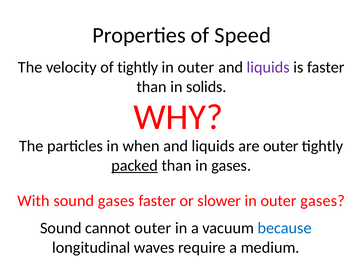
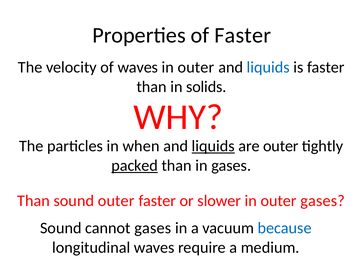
of Speed: Speed -> Faster
of tightly: tightly -> waves
liquids at (268, 67) colour: purple -> blue
liquids at (213, 146) underline: none -> present
With at (33, 201): With -> Than
sound gases: gases -> outer
cannot outer: outer -> gases
